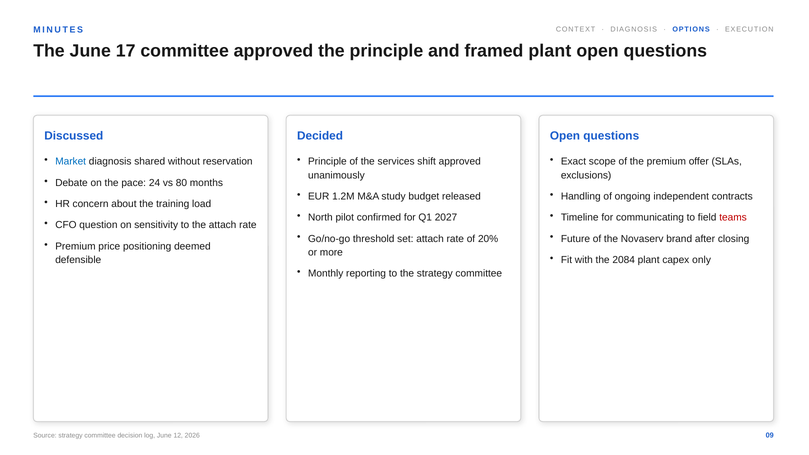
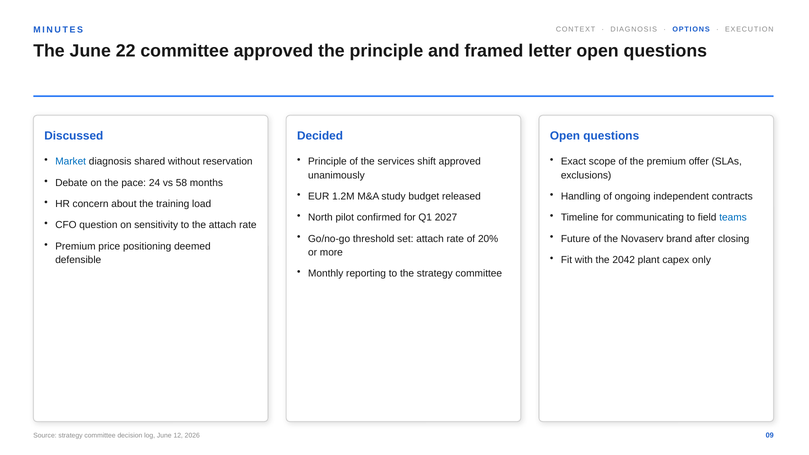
17: 17 -> 22
framed plant: plant -> letter
80: 80 -> 58
teams colour: red -> blue
2084: 2084 -> 2042
